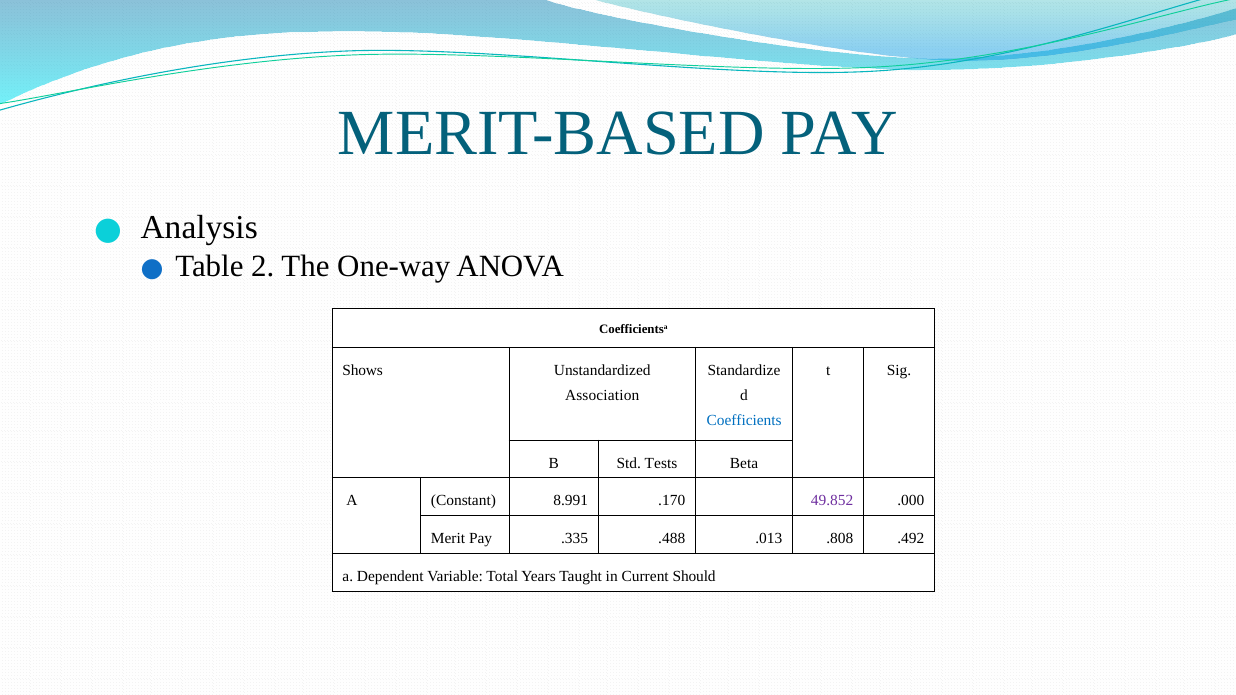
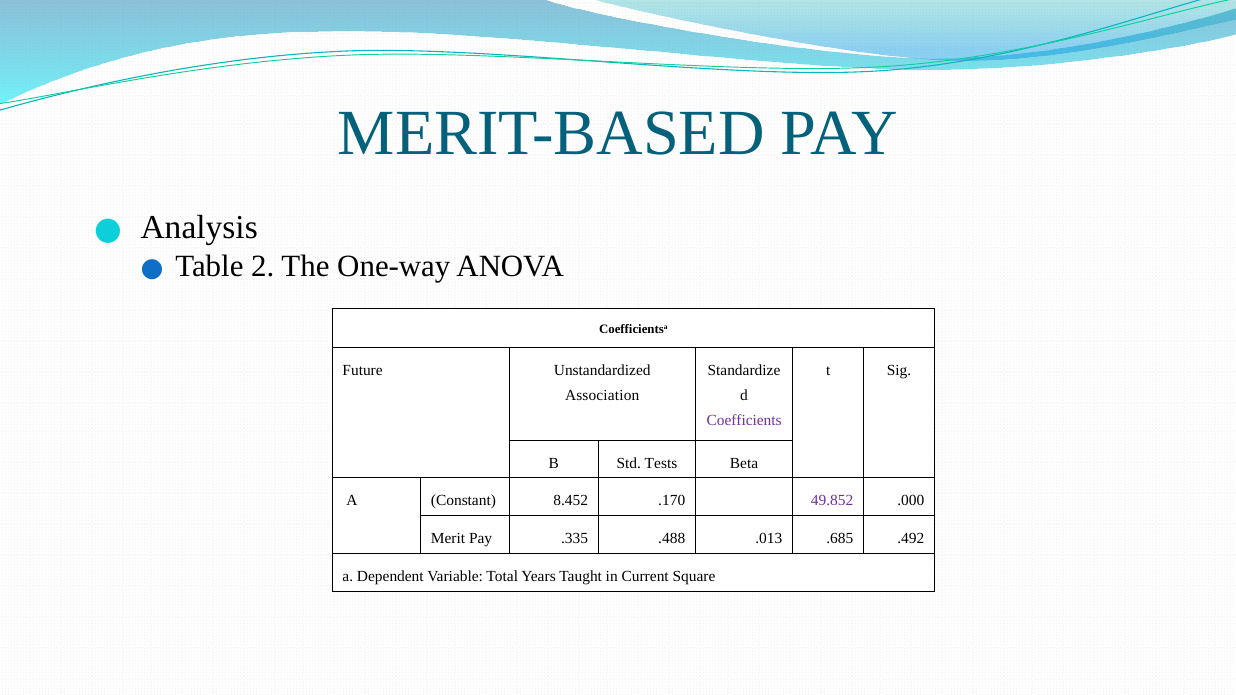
Shows: Shows -> Future
Coefficients colour: blue -> purple
8.991: 8.991 -> 8.452
.808: .808 -> .685
Should: Should -> Square
